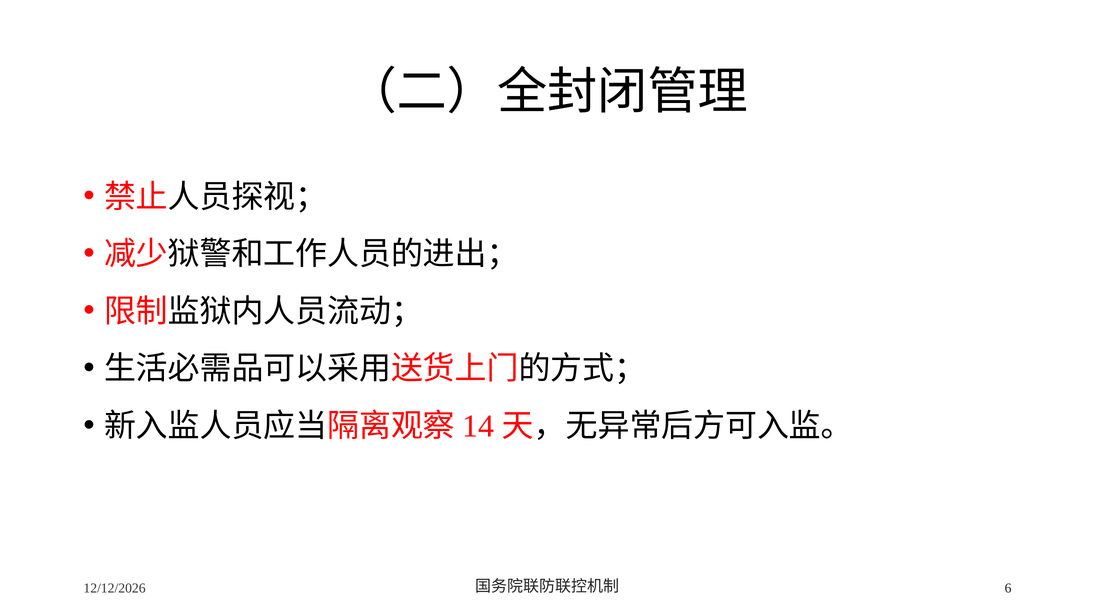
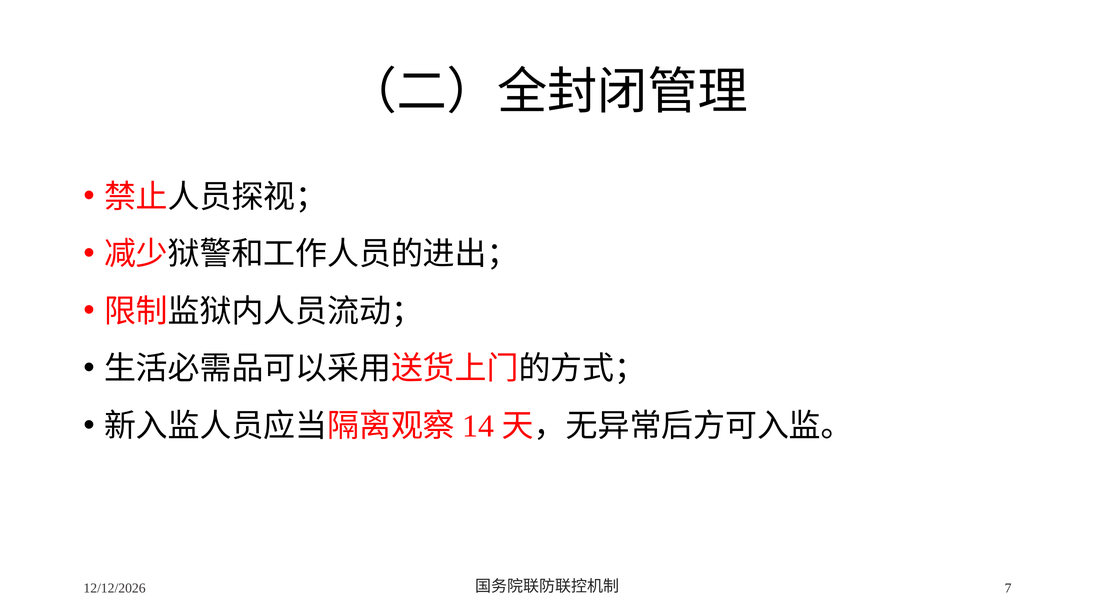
6: 6 -> 7
